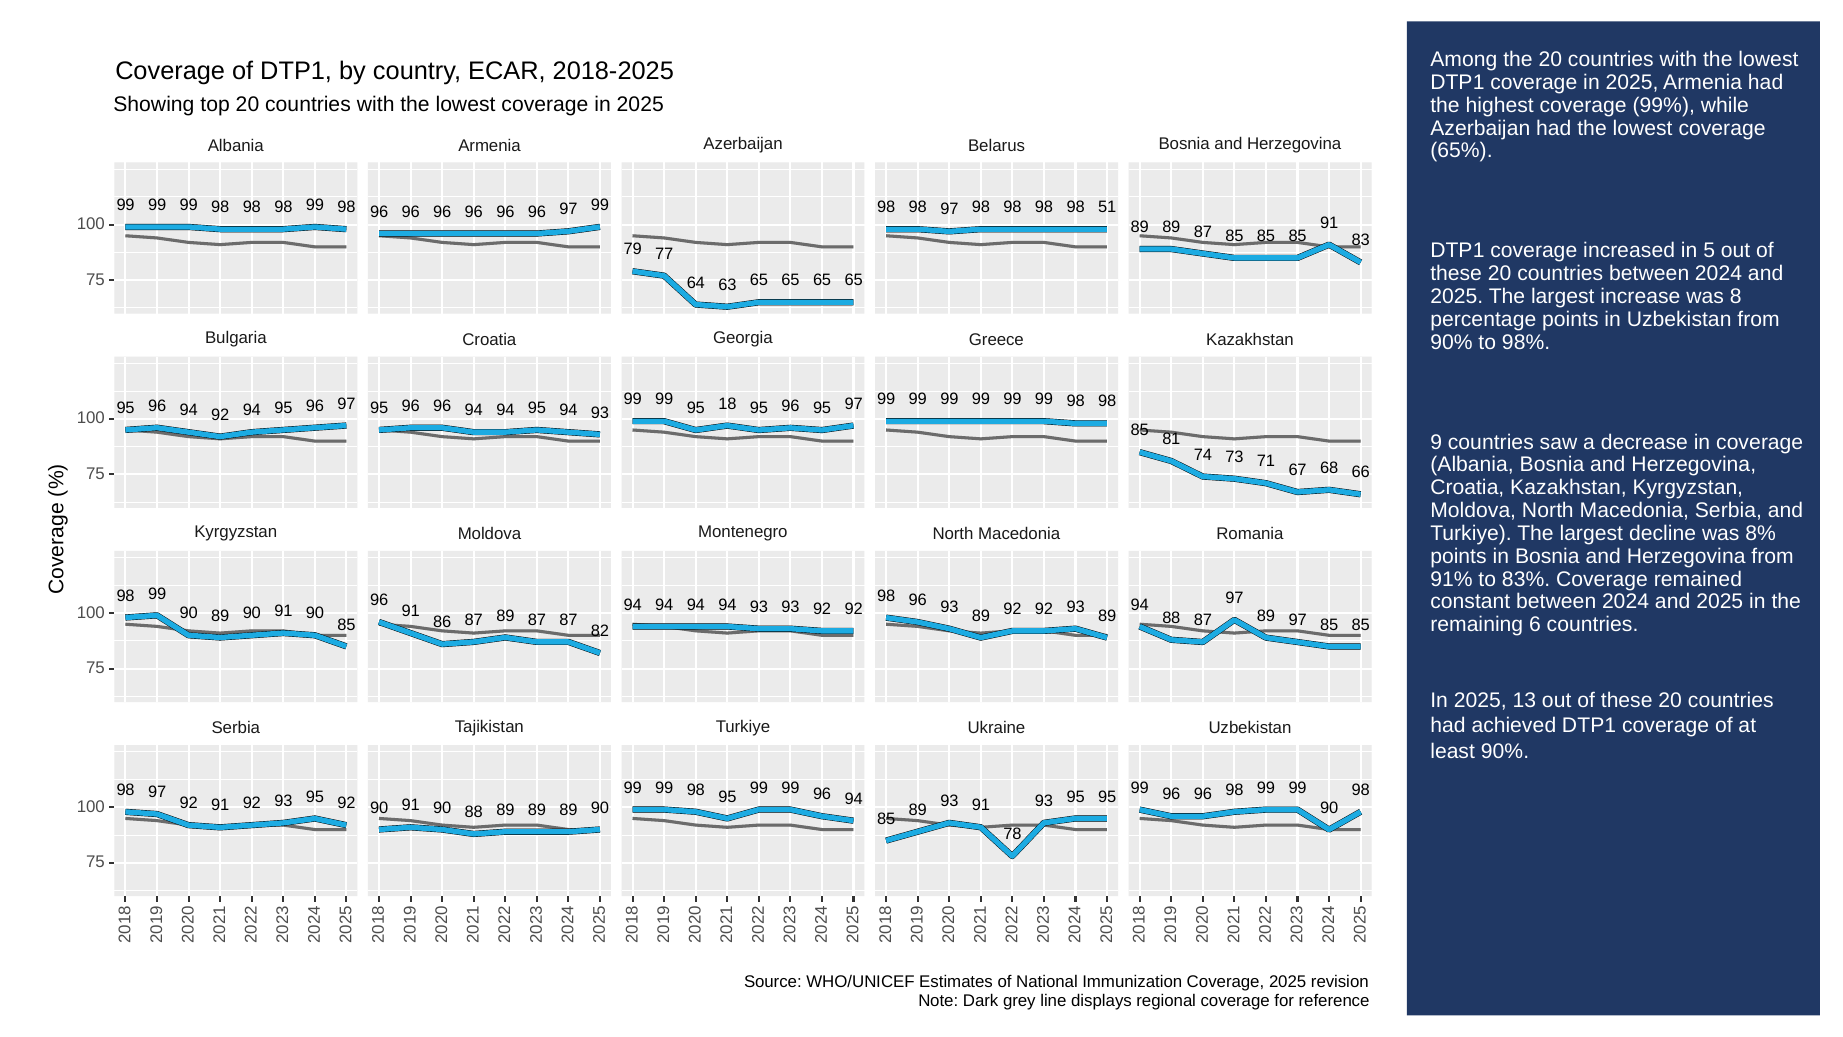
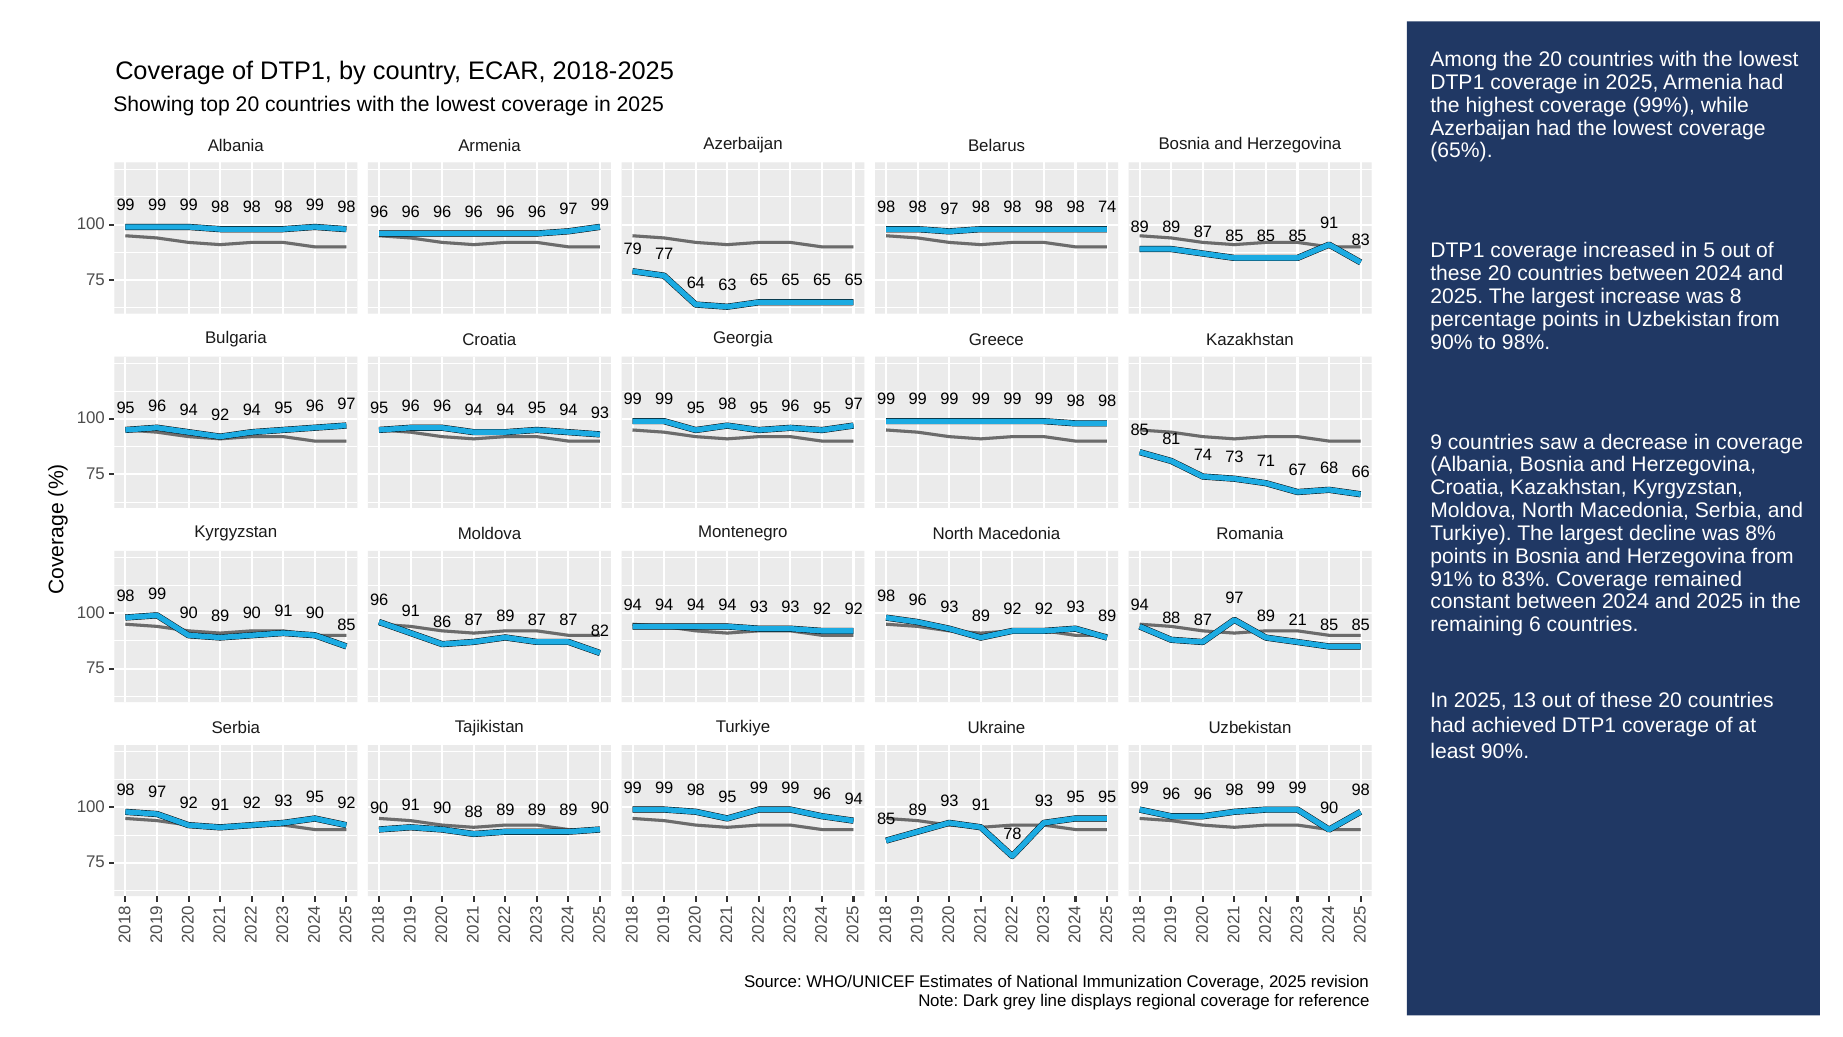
98 51: 51 -> 74
95 18: 18 -> 98
89 97: 97 -> 21
